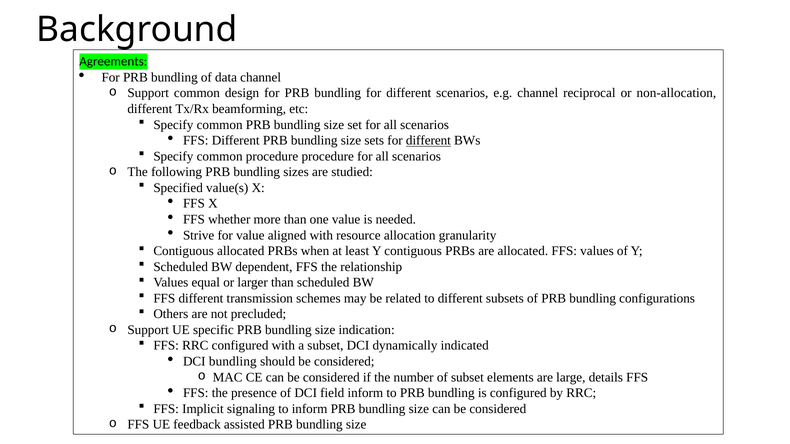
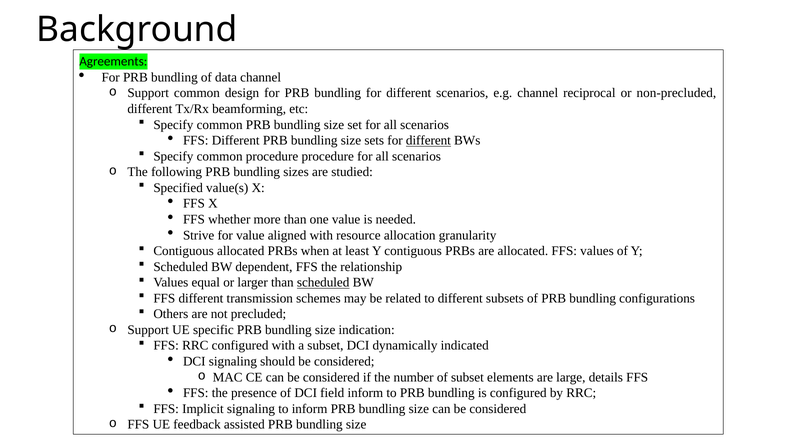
non-allocation: non-allocation -> non-precluded
scheduled at (323, 283) underline: none -> present
DCI bundling: bundling -> signaling
